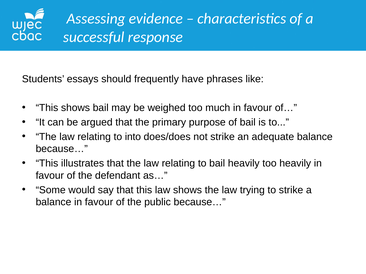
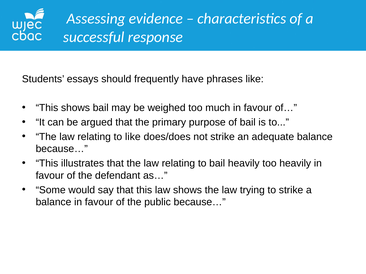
to into: into -> like
